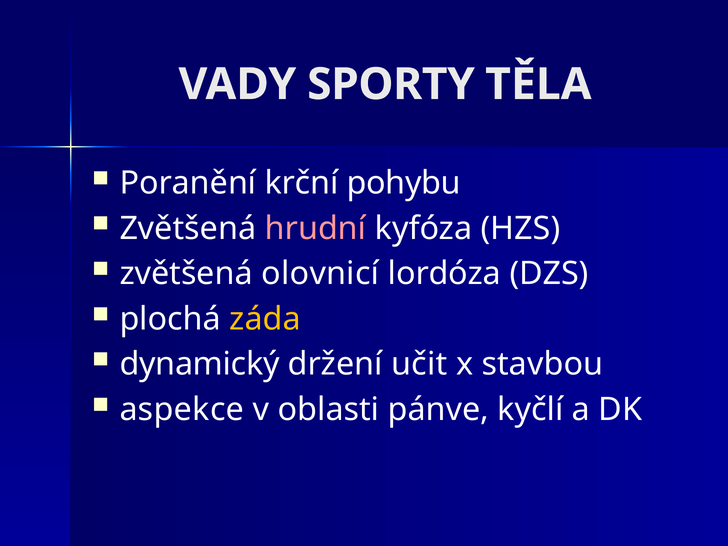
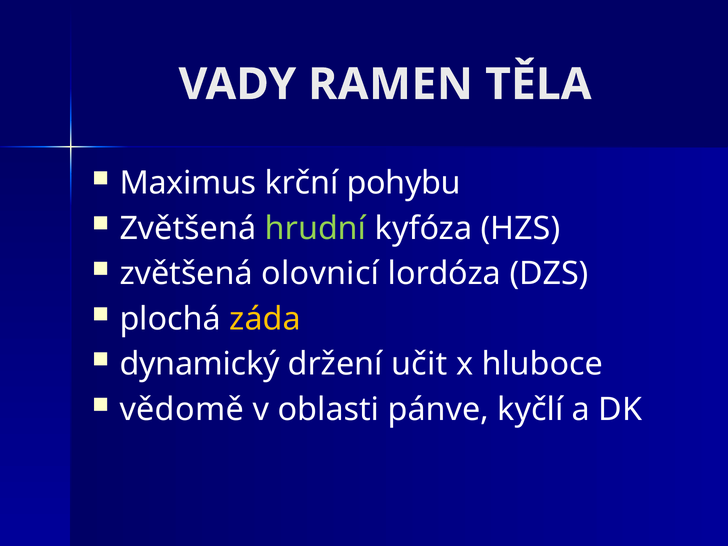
SPORTY: SPORTY -> RAMEN
Poranění: Poranění -> Maximus
hrudní colour: pink -> light green
stavbou: stavbou -> hluboce
aspekce: aspekce -> vědomě
